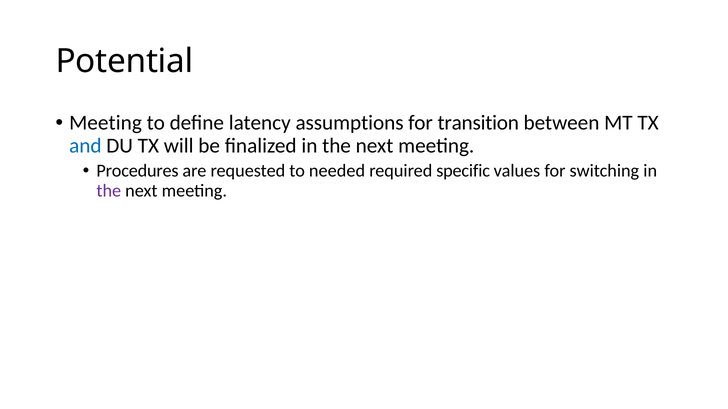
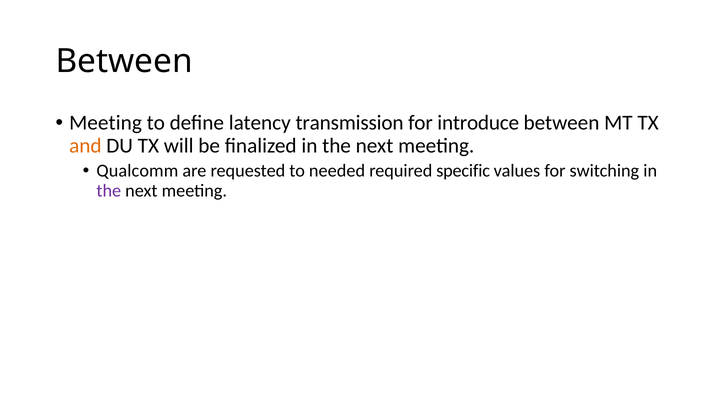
Potential at (124, 61): Potential -> Between
assumptions: assumptions -> transmission
transition: transition -> introduce
and colour: blue -> orange
Procedures: Procedures -> Qualcomm
